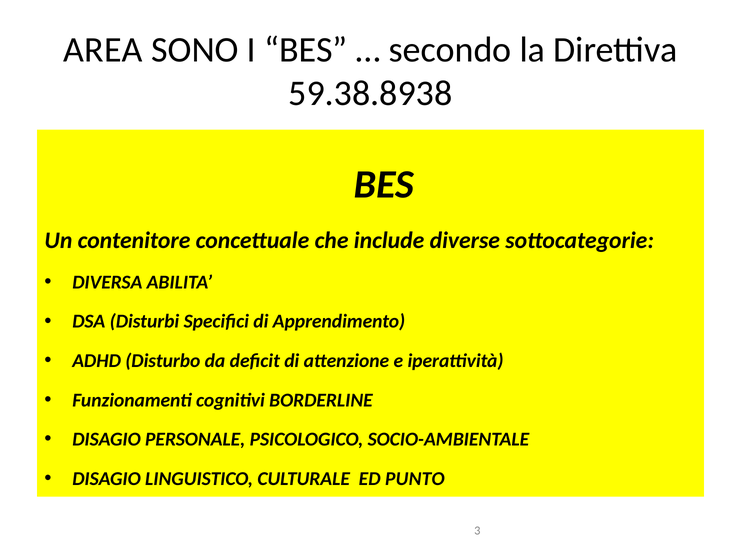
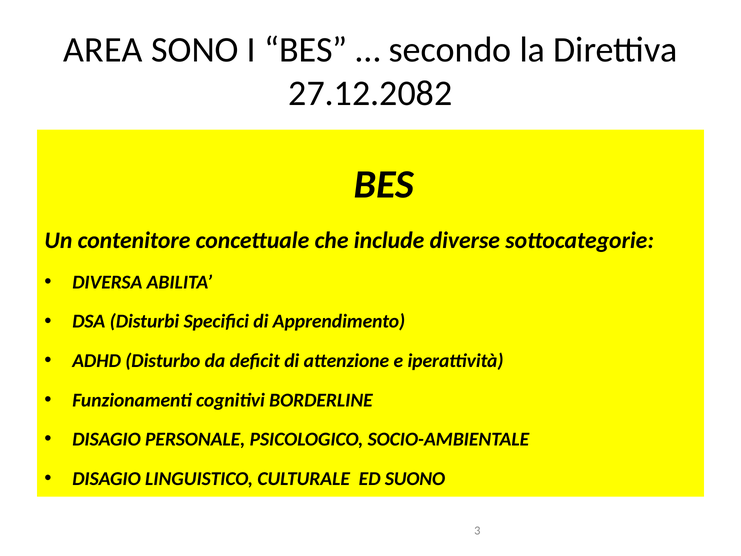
59.38.8938: 59.38.8938 -> 27.12.2082
PUNTO: PUNTO -> SUONO
